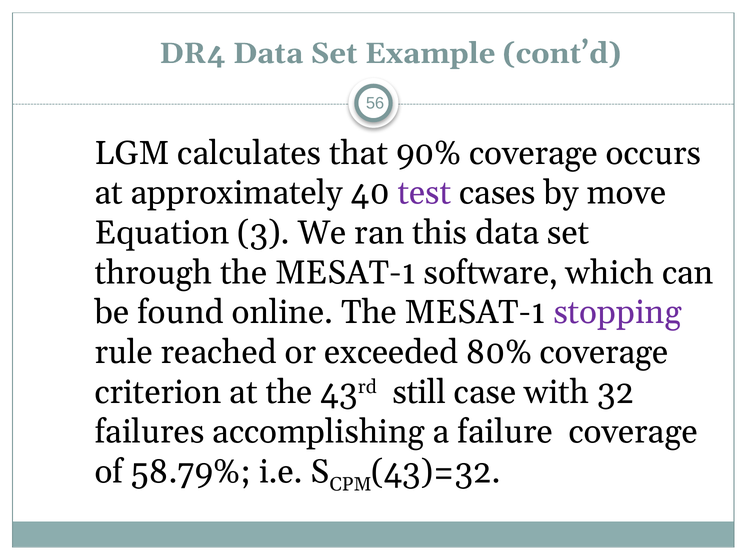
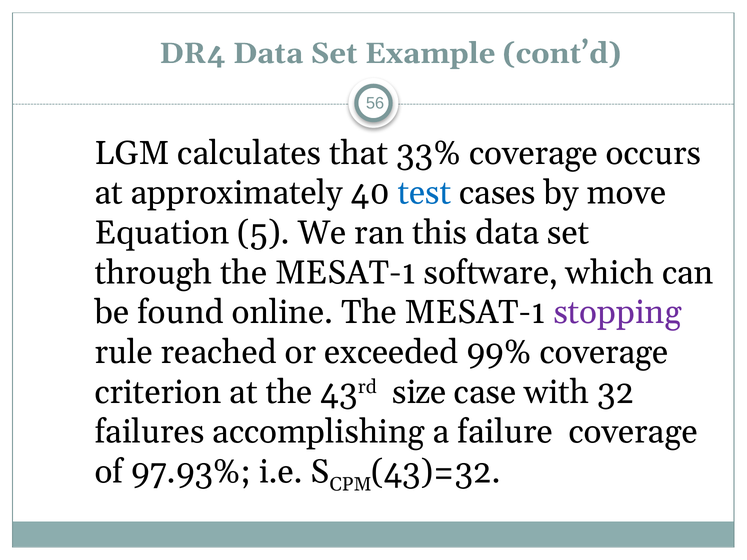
90%: 90% -> 33%
test colour: purple -> blue
3: 3 -> 5
80%: 80% -> 99%
still: still -> size
58.79%: 58.79% -> 97.93%
